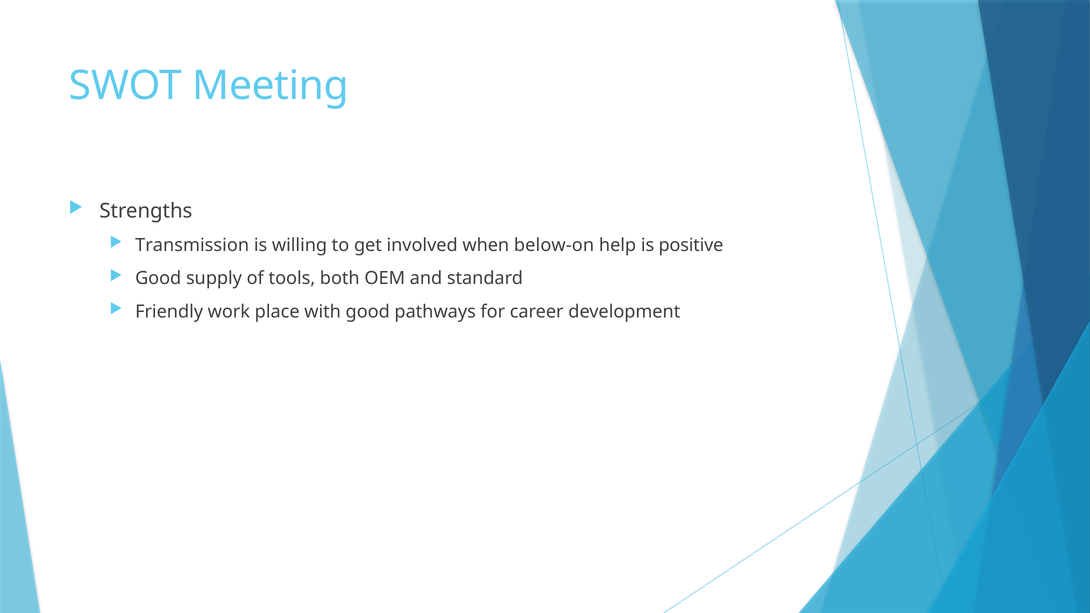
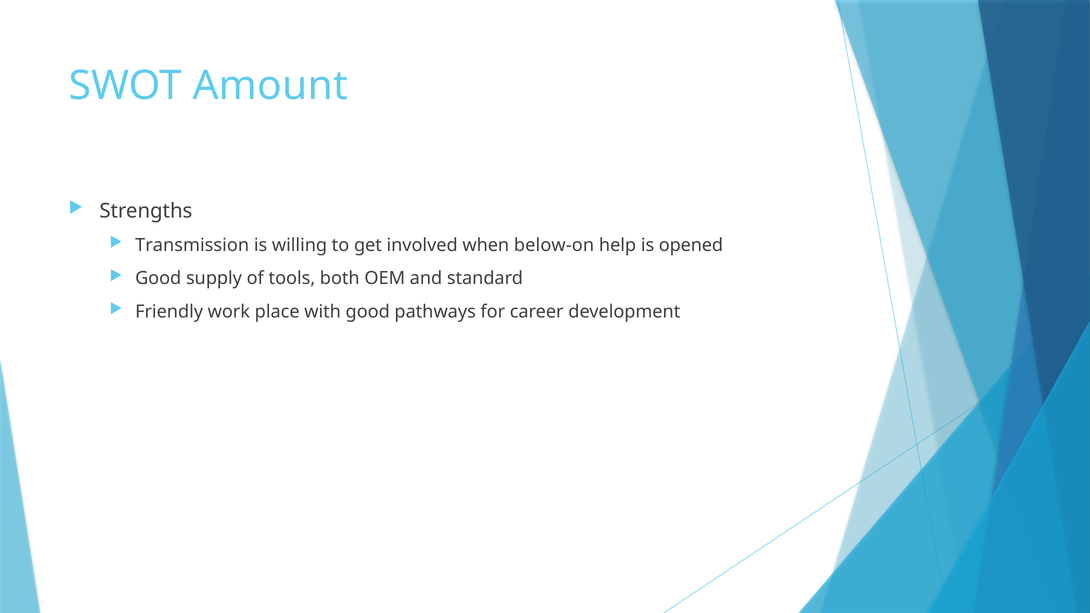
Meeting: Meeting -> Amount
positive: positive -> opened
